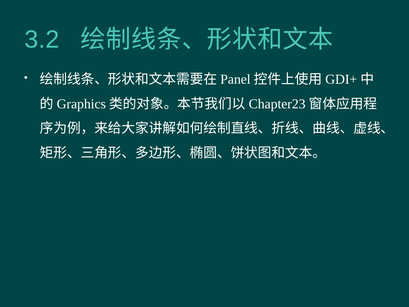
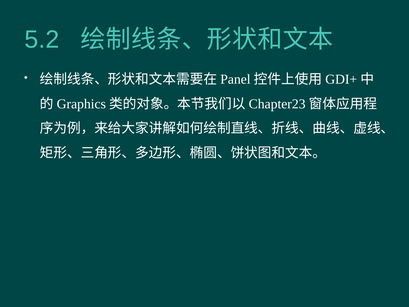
3.2: 3.2 -> 5.2
